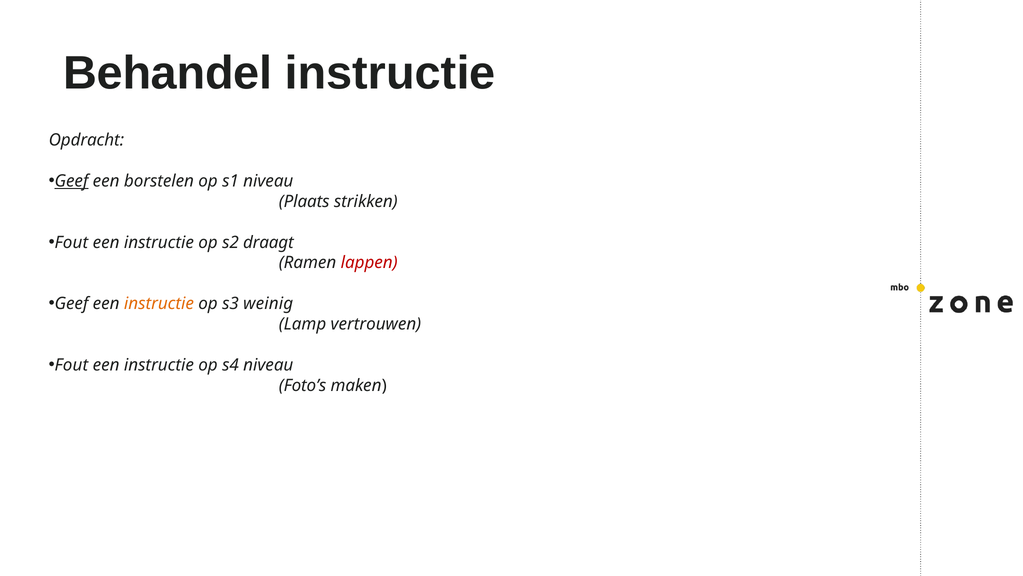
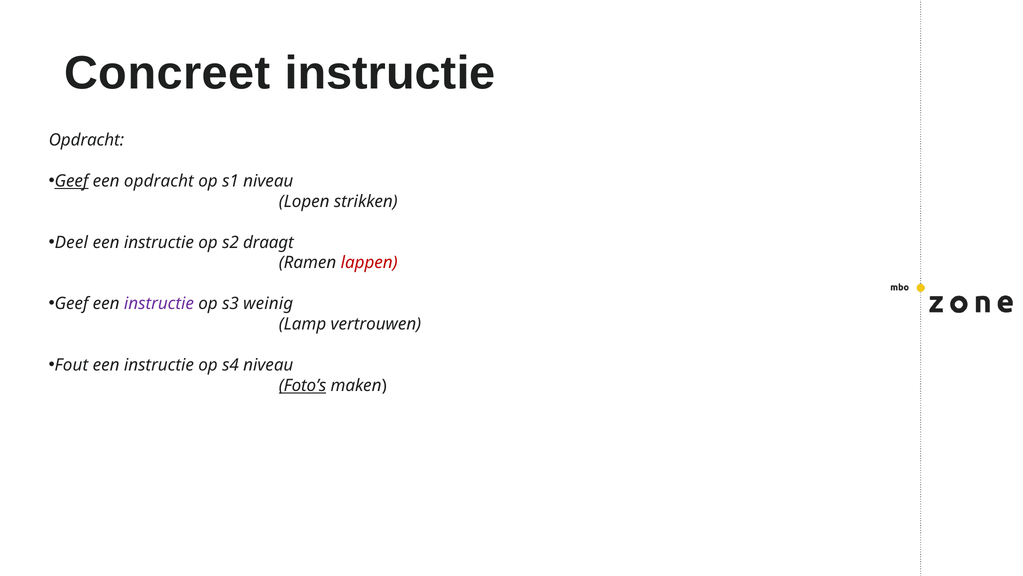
Behandel: Behandel -> Concreet
een borstelen: borstelen -> opdracht
Plaats: Plaats -> Lopen
Fout at (71, 242): Fout -> Deel
instructie at (159, 303) colour: orange -> purple
Foto’s underline: none -> present
